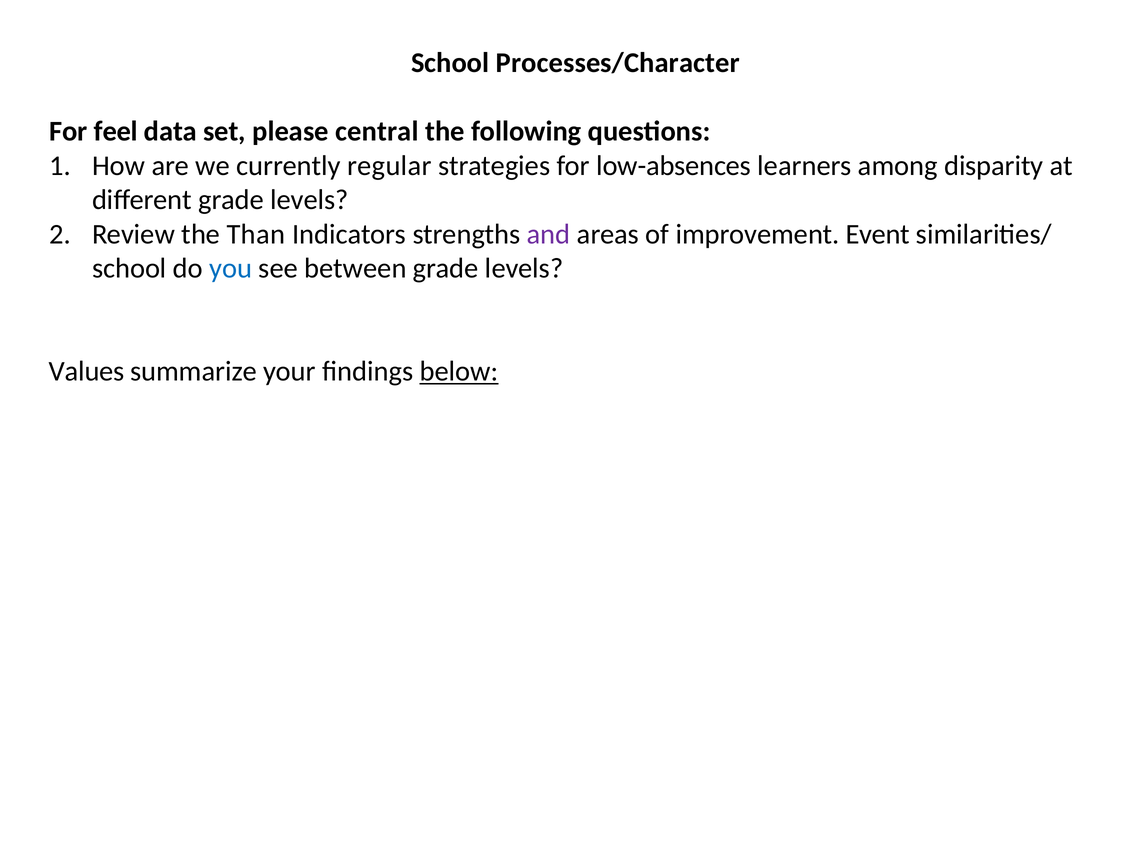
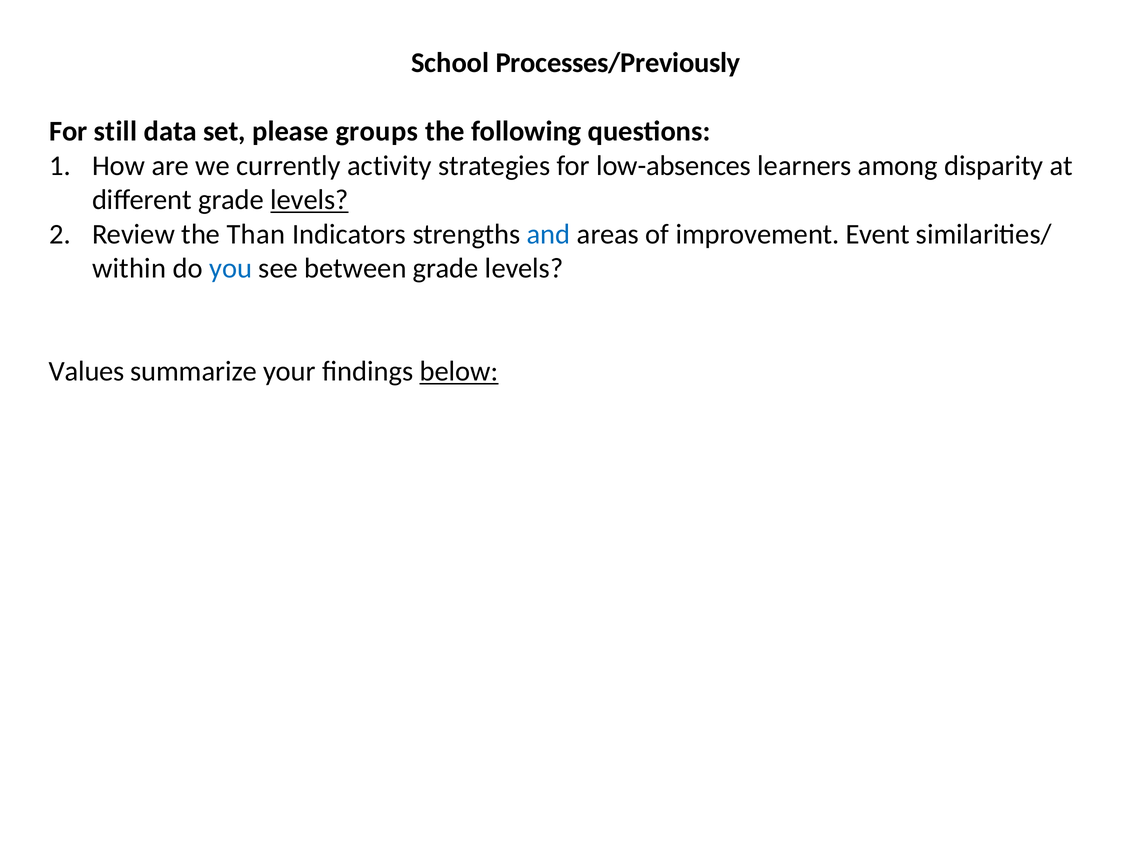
Processes/Character: Processes/Character -> Processes/Previously
feel: feel -> still
central: central -> groups
regular: regular -> activity
levels at (309, 200) underline: none -> present
and colour: purple -> blue
school at (129, 268): school -> within
